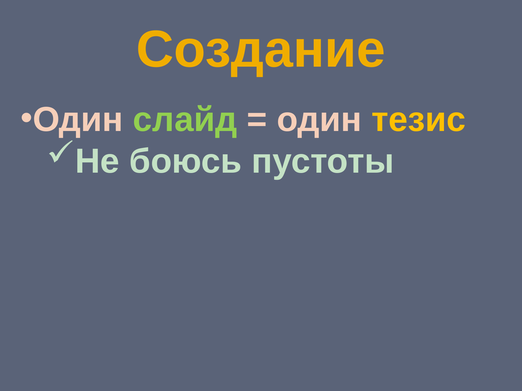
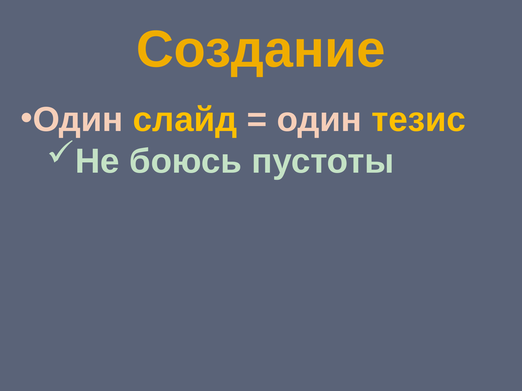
слайд colour: light green -> yellow
